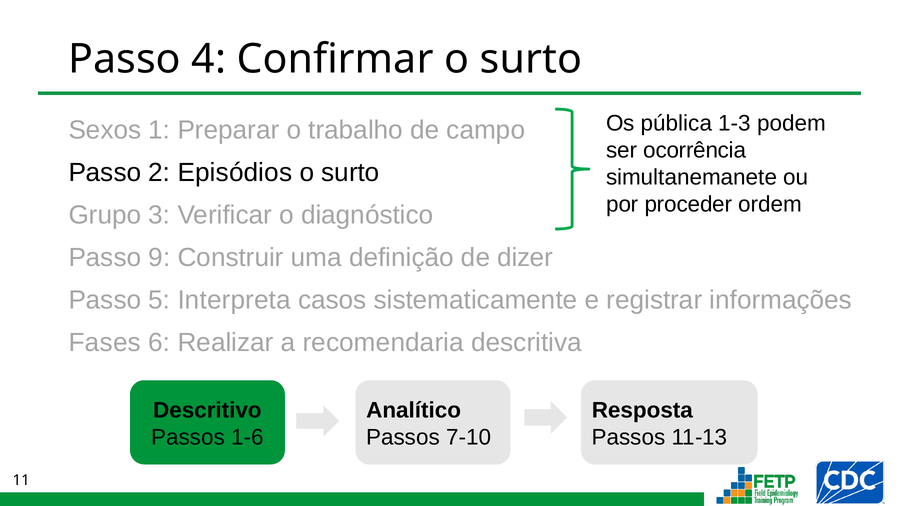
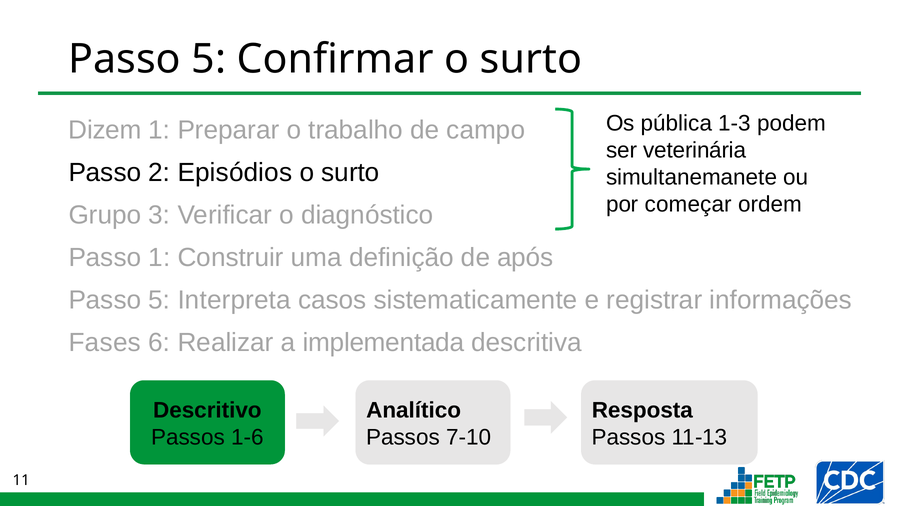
4 at (209, 59): 4 -> 5
Sexos: Sexos -> Dizem
ocorrência: ocorrência -> veterinária
proceder: proceder -> começar
Passo 9: 9 -> 1
dizer: dizer -> após
recomendaria: recomendaria -> implementada
